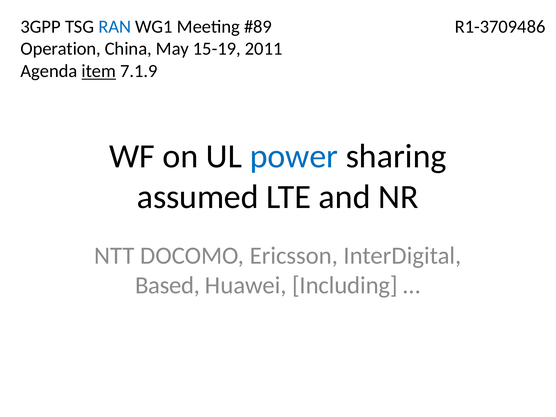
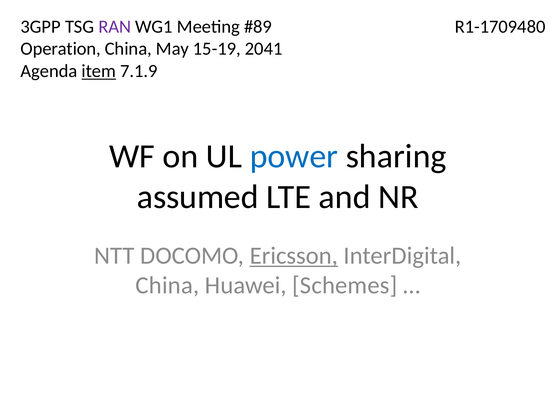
RAN colour: blue -> purple
R1-3709486: R1-3709486 -> R1-1709480
2011: 2011 -> 2041
Ericsson underline: none -> present
Based at (168, 285): Based -> China
Including: Including -> Schemes
